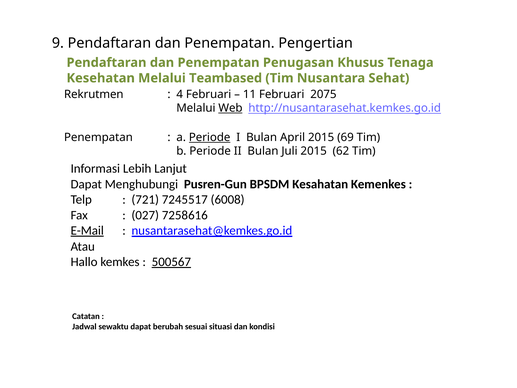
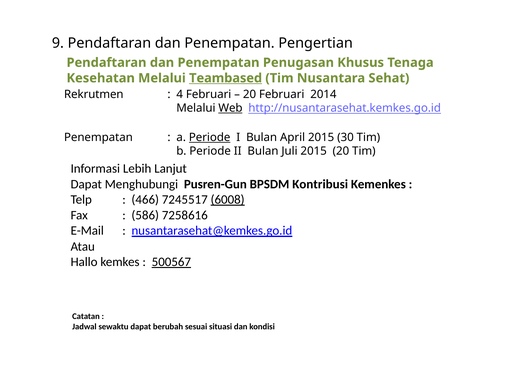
Teambased underline: none -> present
11 at (249, 94): 11 -> 20
2075: 2075 -> 2014
69: 69 -> 30
2015 62: 62 -> 20
Kesahatan: Kesahatan -> Kontribusi
721: 721 -> 466
6008 underline: none -> present
027: 027 -> 586
E-Mail underline: present -> none
